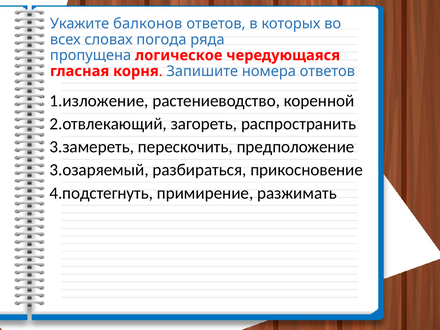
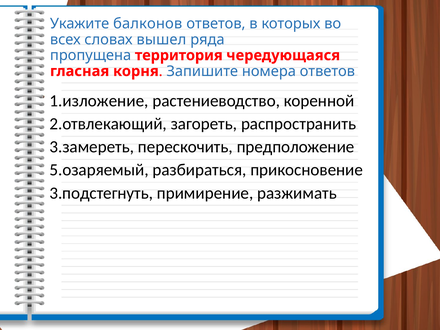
погода: погода -> вышел
логическое: логическое -> территория
3.озаряемый: 3.озаряемый -> 5.озаряемый
4.подстегнуть: 4.подстегнуть -> 3.подстегнуть
